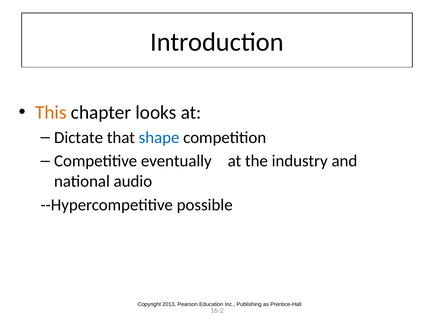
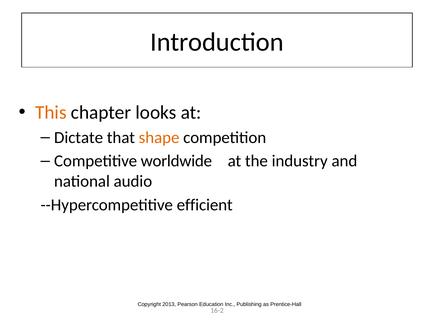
shape colour: blue -> orange
eventually: eventually -> worldwide
possible: possible -> efficient
